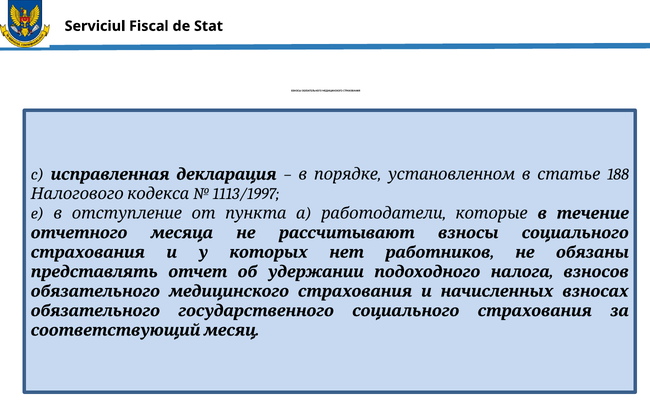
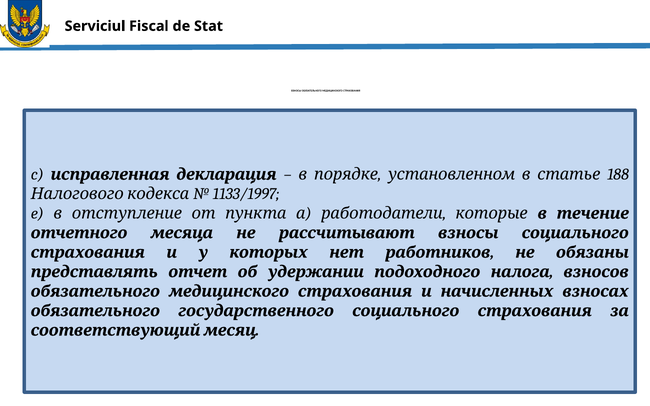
1113/1997: 1113/1997 -> 1133/1997
